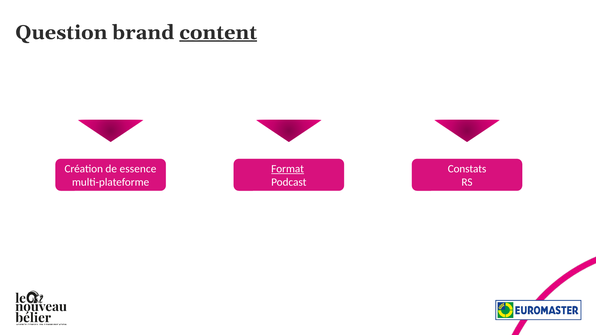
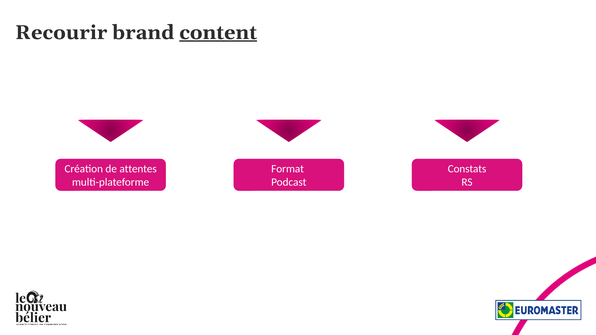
Question: Question -> Recourir
essence: essence -> attentes
Format underline: present -> none
